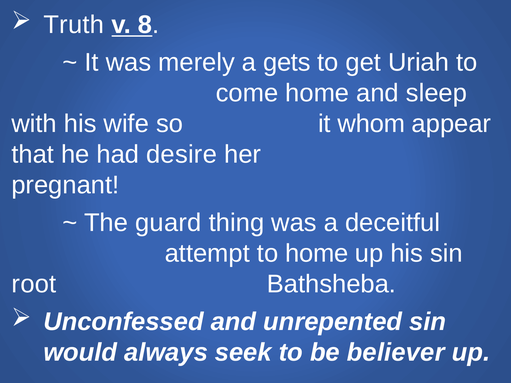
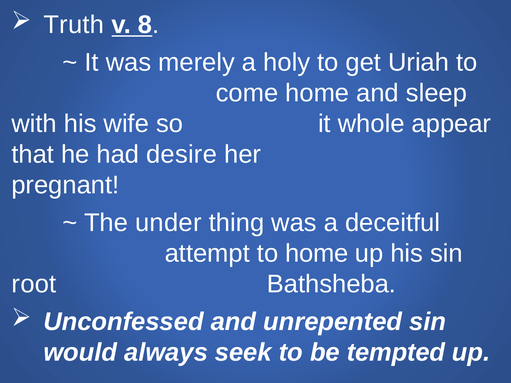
gets: gets -> holy
whom: whom -> whole
guard: guard -> under
believer: believer -> tempted
